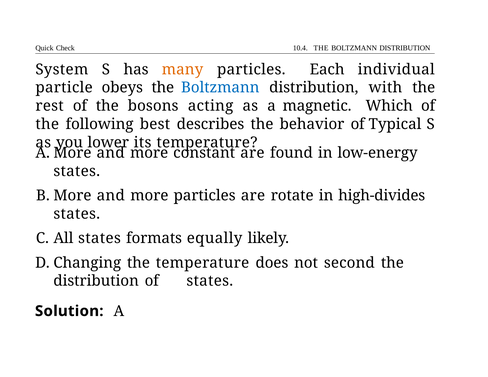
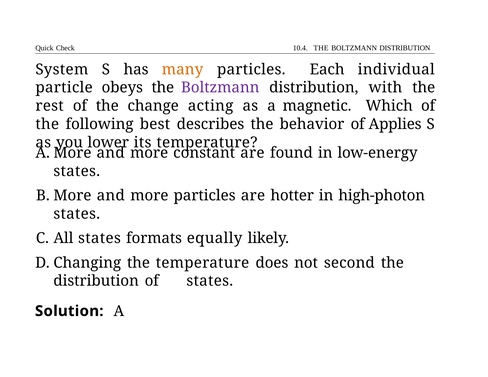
Boltzmann at (220, 88) colour: blue -> purple
bosons: bosons -> change
Typical: Typical -> Applies
rotate: rotate -> hotter
high-divides: high-divides -> high-photon
